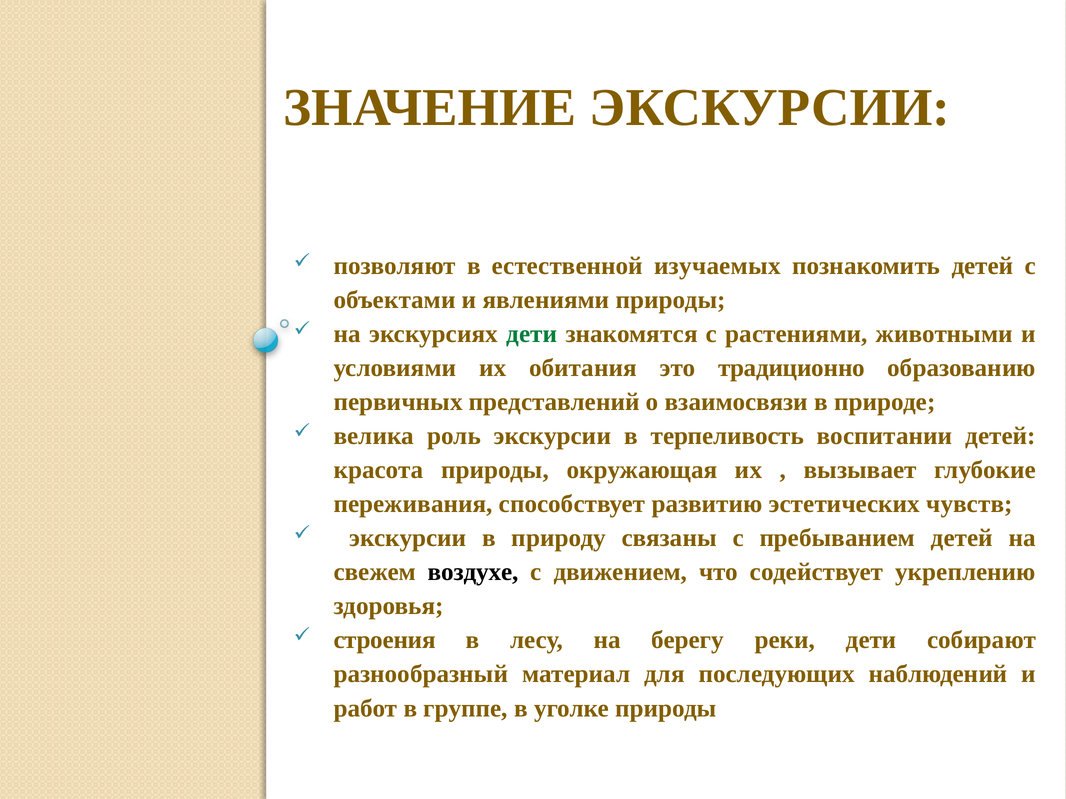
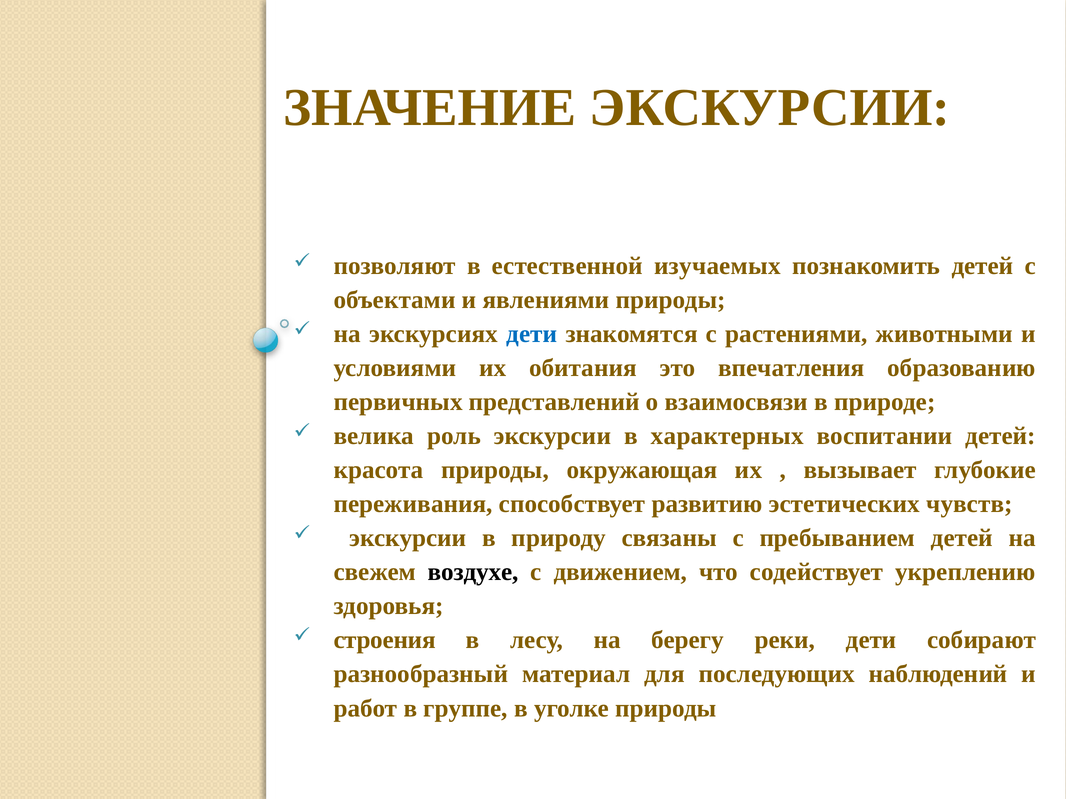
дети at (532, 334) colour: green -> blue
традиционно: традиционно -> впечатления
терпеливость: терпеливость -> характерных
